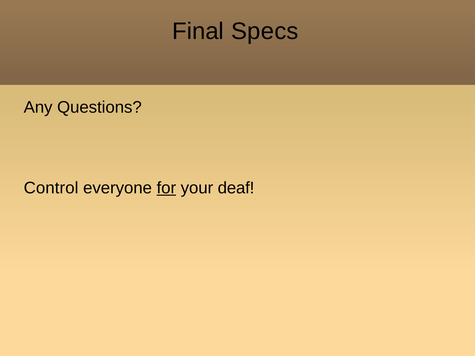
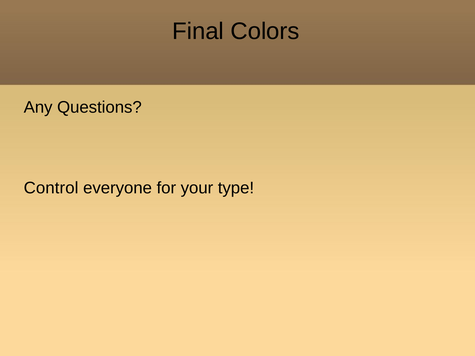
Specs: Specs -> Colors
for underline: present -> none
deaf: deaf -> type
